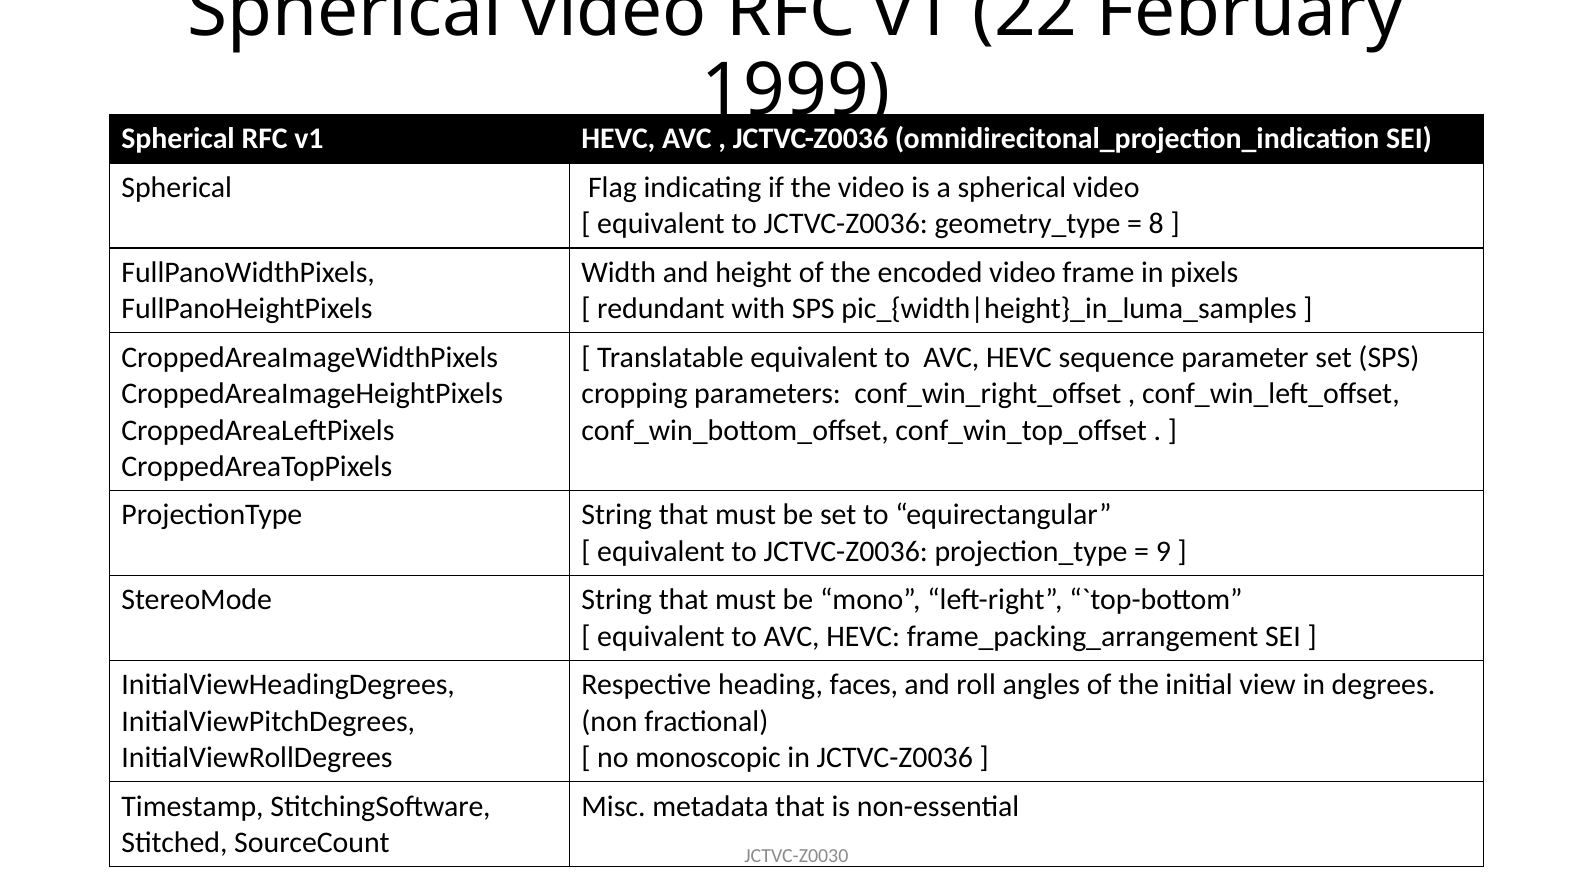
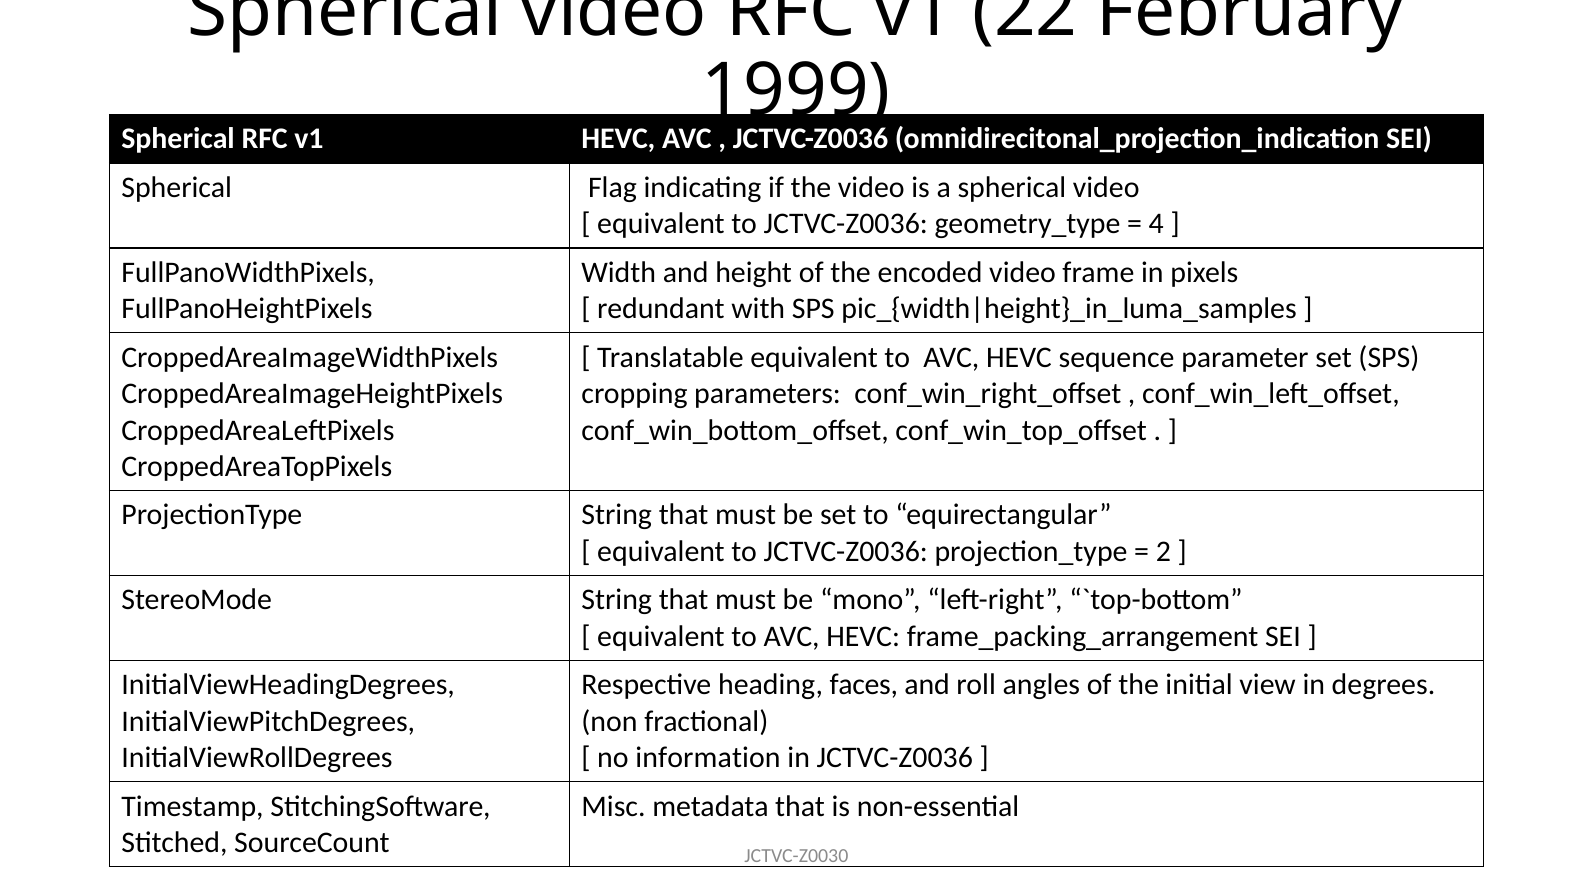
8: 8 -> 4
9: 9 -> 2
monoscopic: monoscopic -> information
